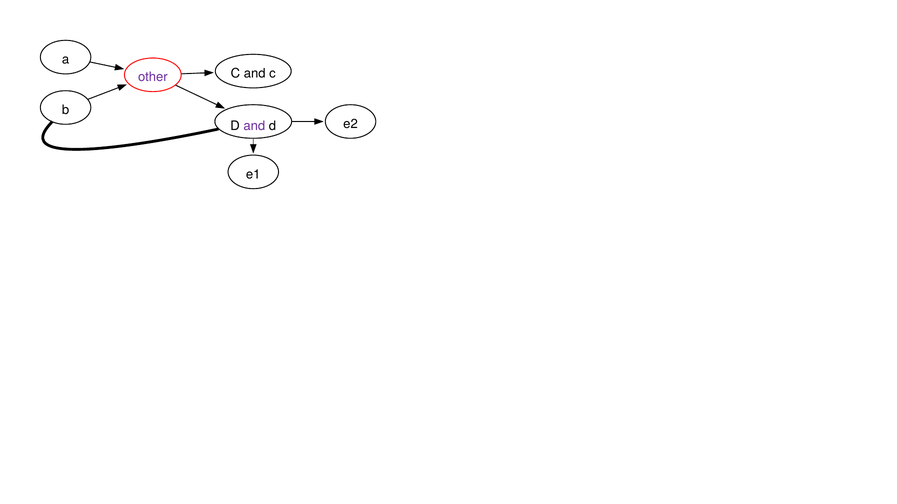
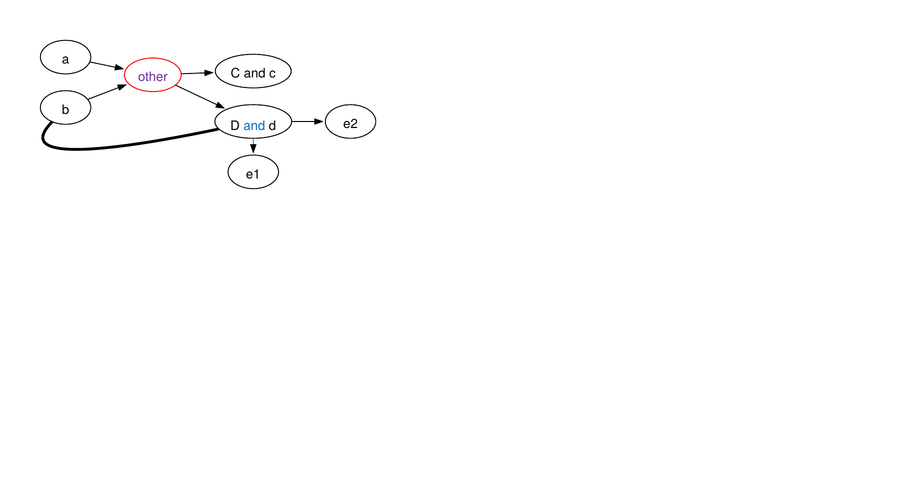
and at (254, 126) colour: purple -> blue
